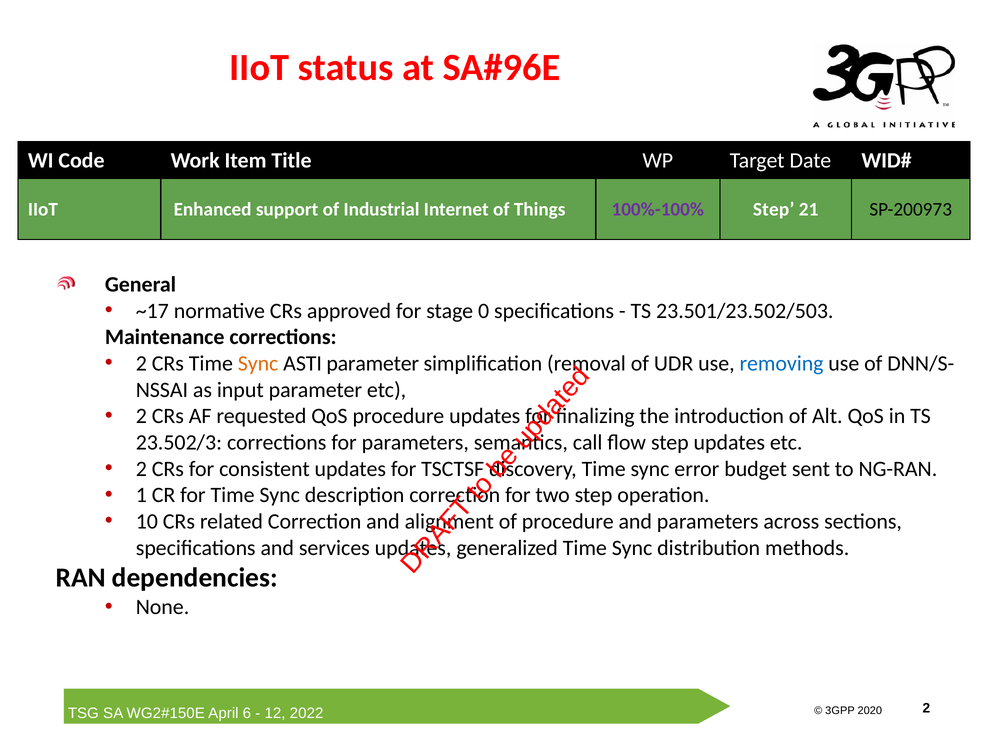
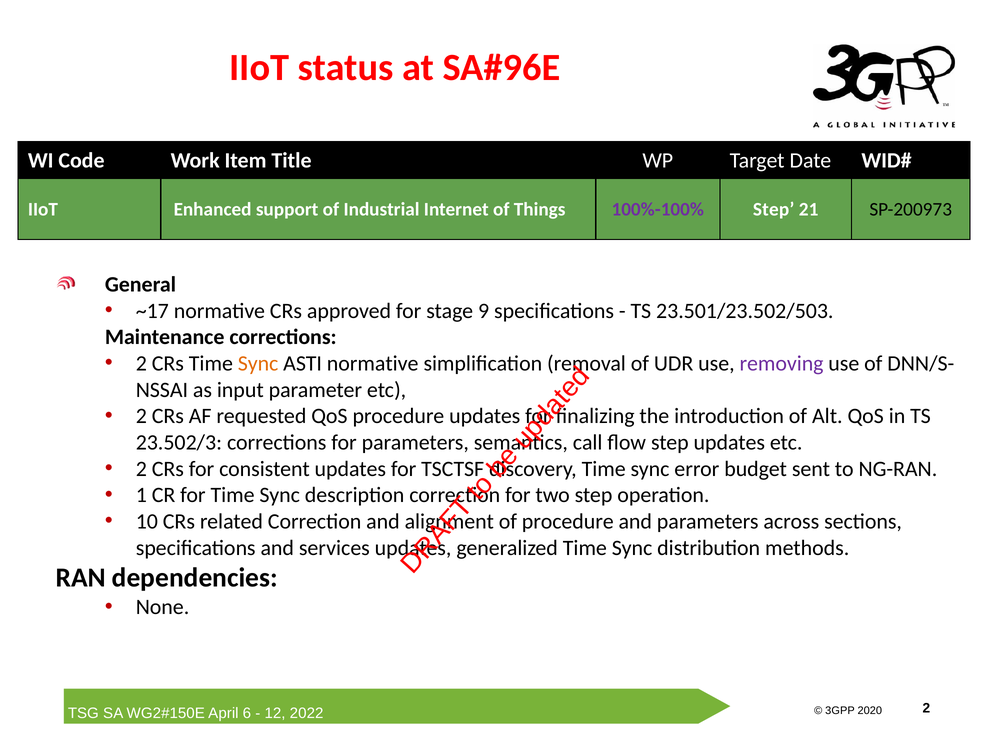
0: 0 -> 9
ASTI parameter: parameter -> normative
removing colour: blue -> purple
